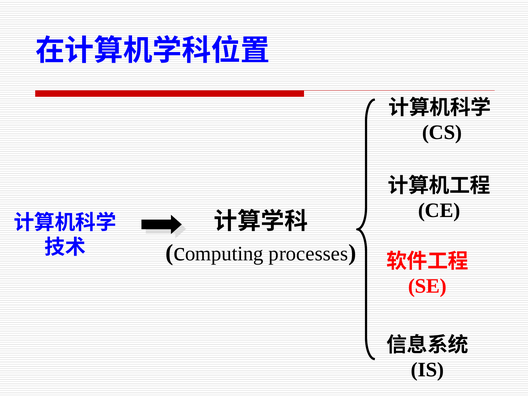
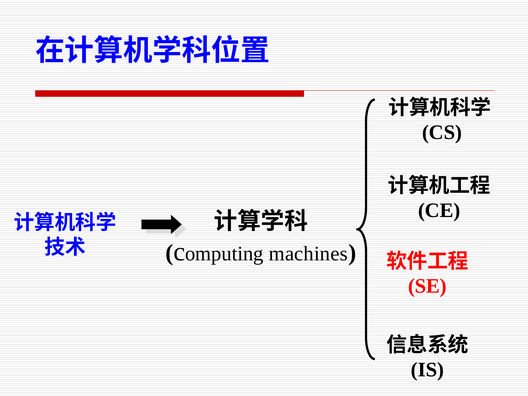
processes: processes -> machines
